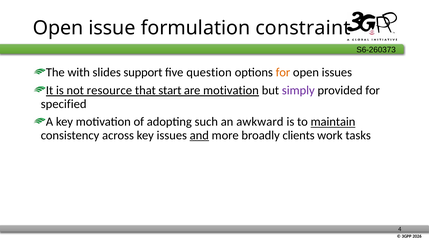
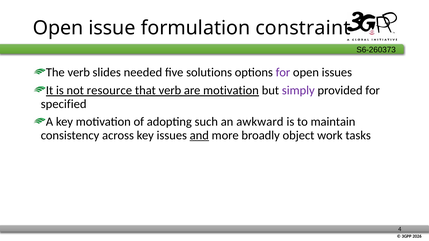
The with: with -> verb
support: support -> needed
question: question -> solutions
for at (283, 73) colour: orange -> purple
that start: start -> verb
maintain underline: present -> none
clients: clients -> object
